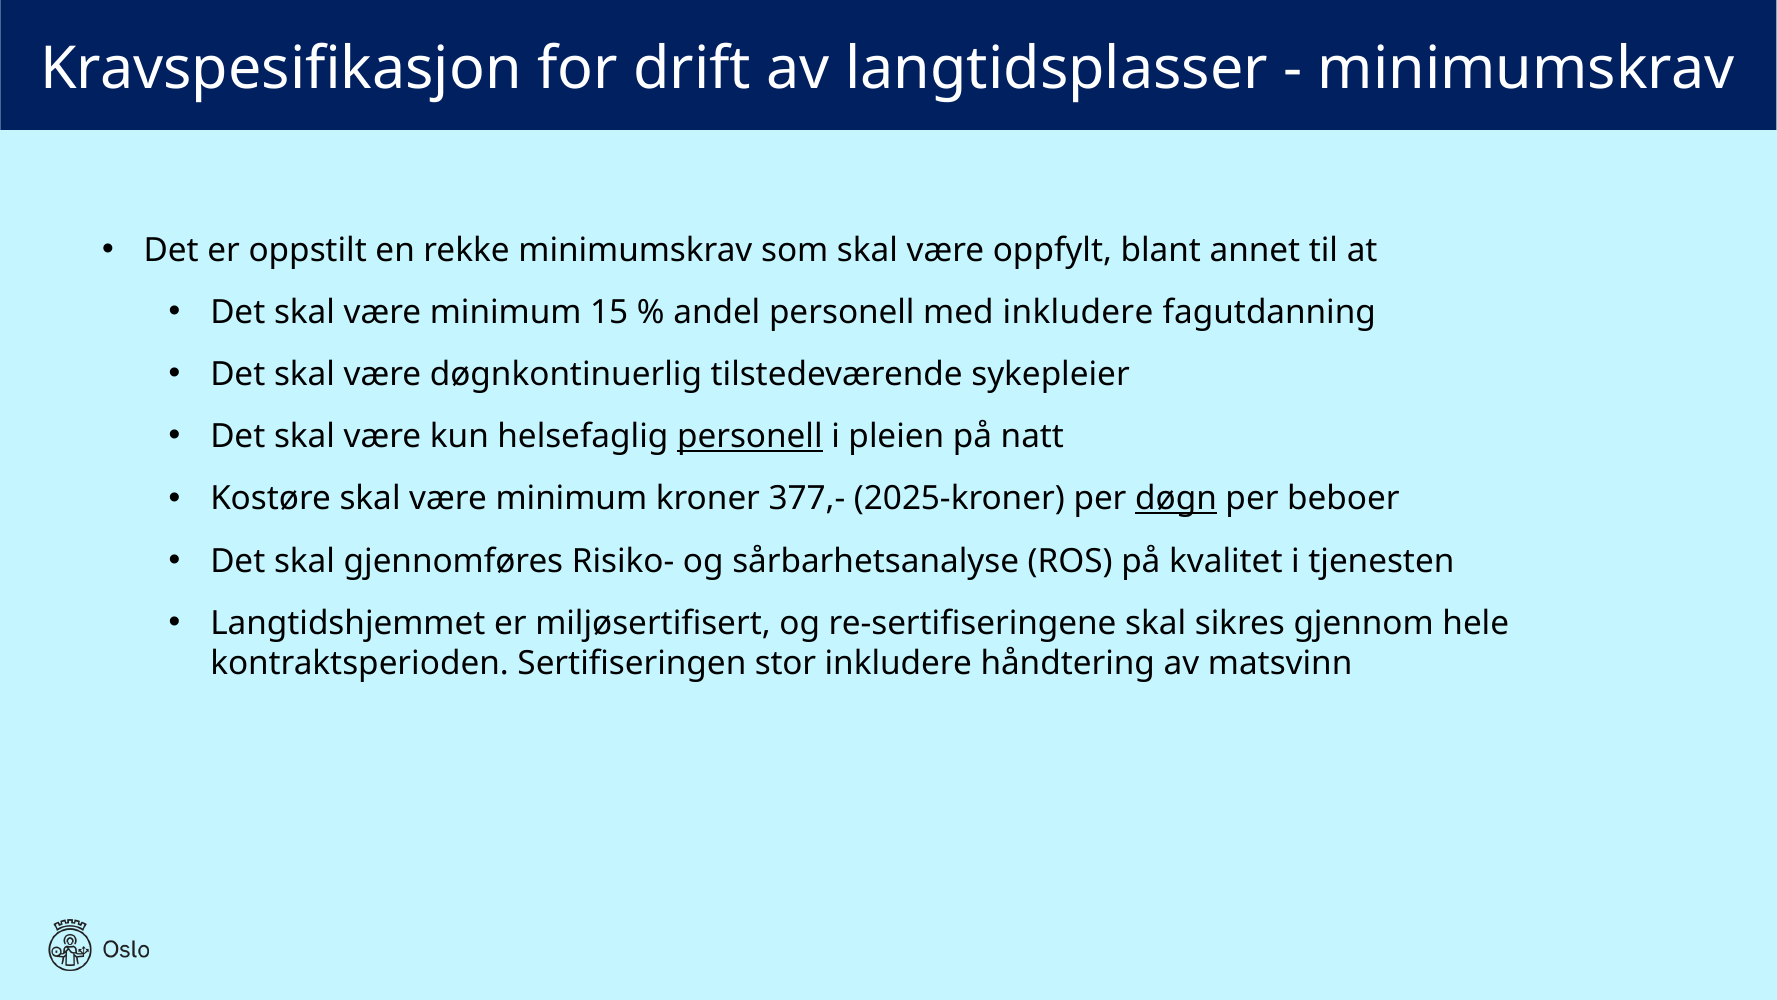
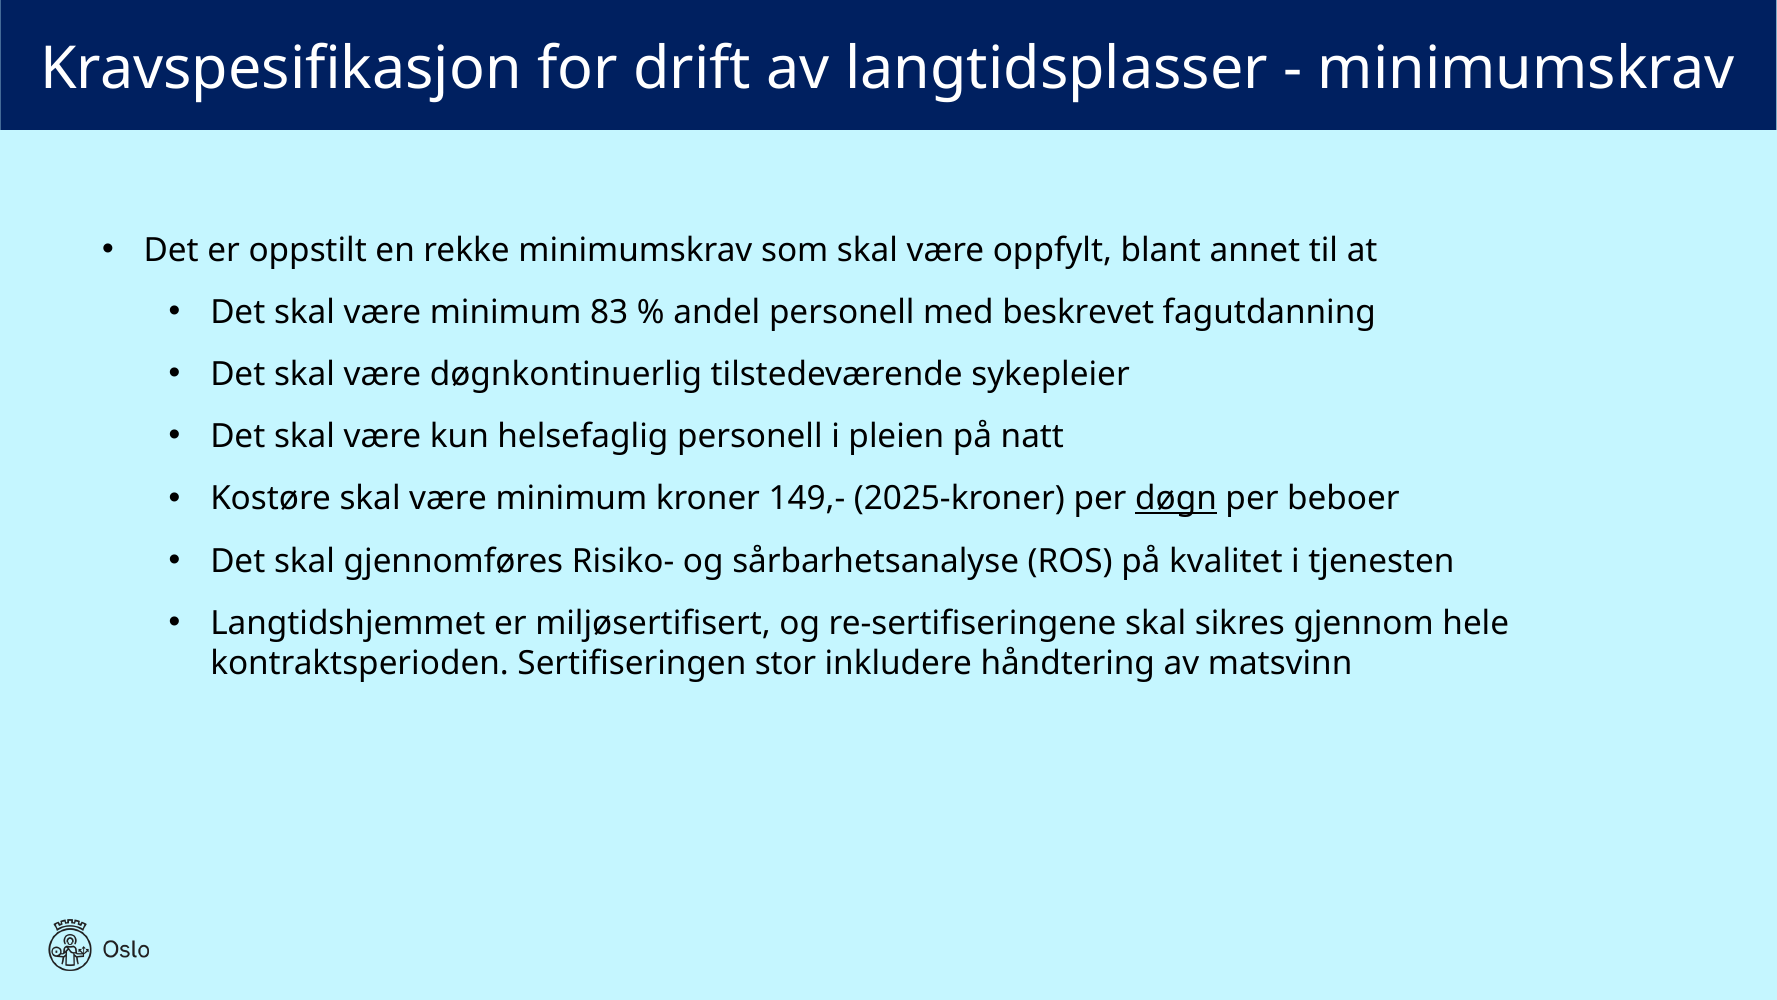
15: 15 -> 83
med inkludere: inkludere -> beskrevet
personell at (750, 436) underline: present -> none
377,-: 377,- -> 149,-
